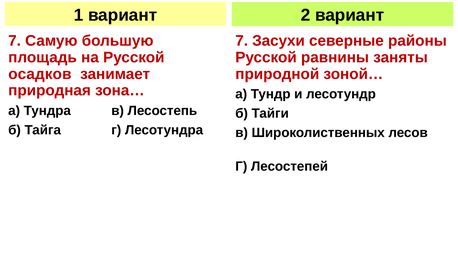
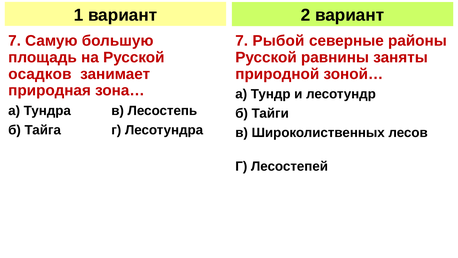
Засухи: Засухи -> Рыбой
